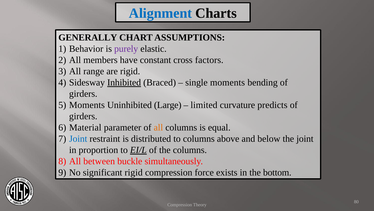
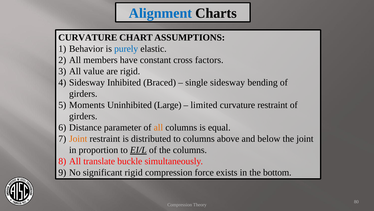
GENERALLY at (88, 37): GENERALLY -> CURVATURE
purely colour: purple -> blue
range: range -> value
Inhibited underline: present -> none
single moments: moments -> sidesway
curvature predicts: predicts -> restraint
Material: Material -> Distance
Joint at (78, 138) colour: blue -> orange
between: between -> translate
